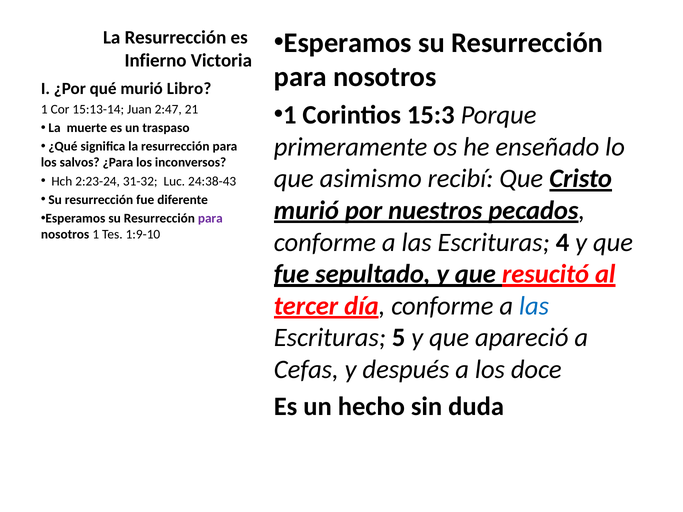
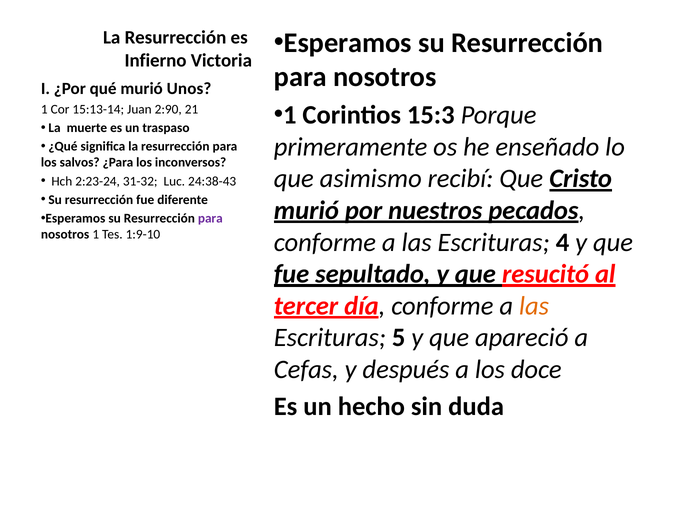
Libro: Libro -> Unos
2:47: 2:47 -> 2:90
las at (534, 306) colour: blue -> orange
